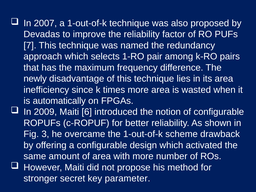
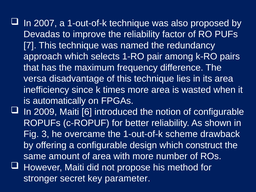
newly: newly -> versa
activated: activated -> construct
